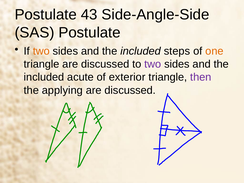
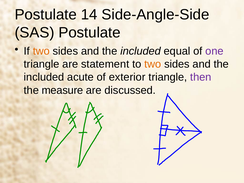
43: 43 -> 14
steps: steps -> equal
one colour: orange -> purple
triangle are discussed: discussed -> statement
two at (153, 64) colour: purple -> orange
applying: applying -> measure
